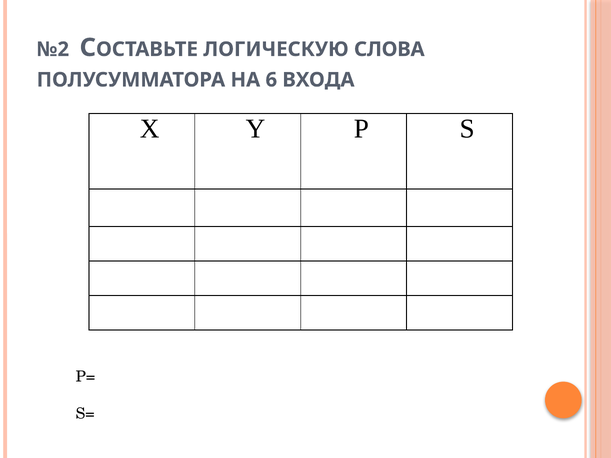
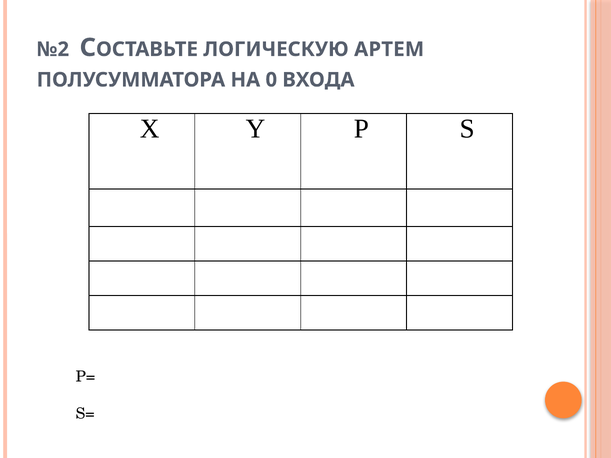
СЛОВА: СЛОВА -> АРТЕМ
6: 6 -> 0
